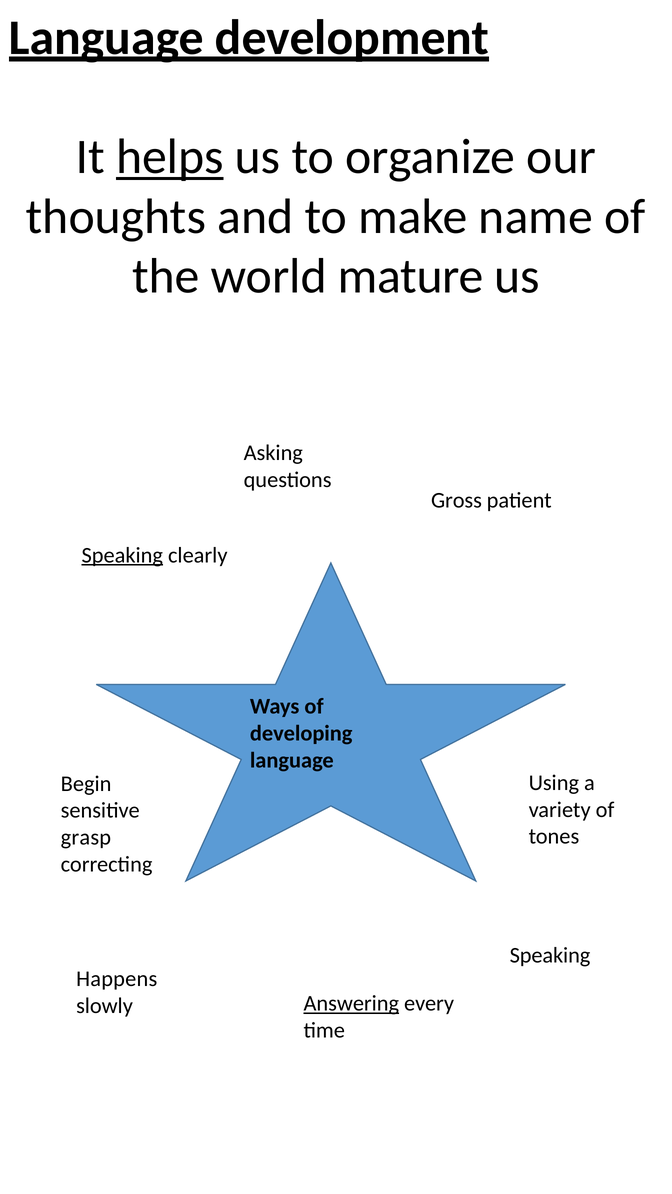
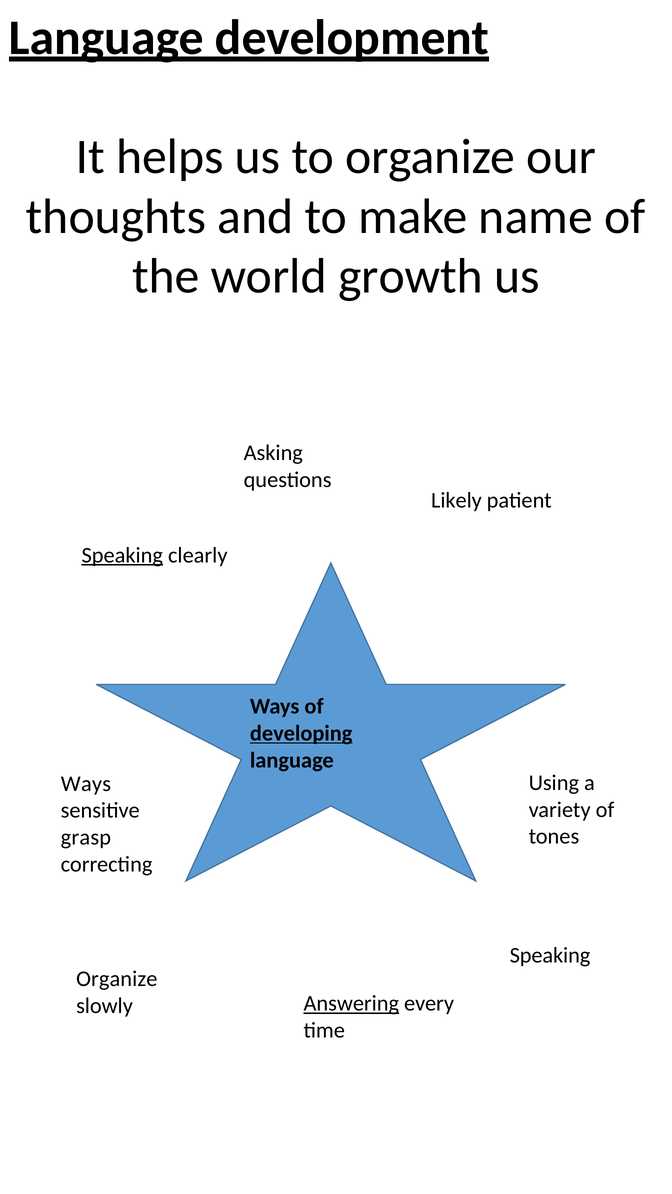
helps underline: present -> none
mature: mature -> growth
Gross: Gross -> Likely
developing underline: none -> present
Begin at (86, 784): Begin -> Ways
Happens at (117, 980): Happens -> Organize
